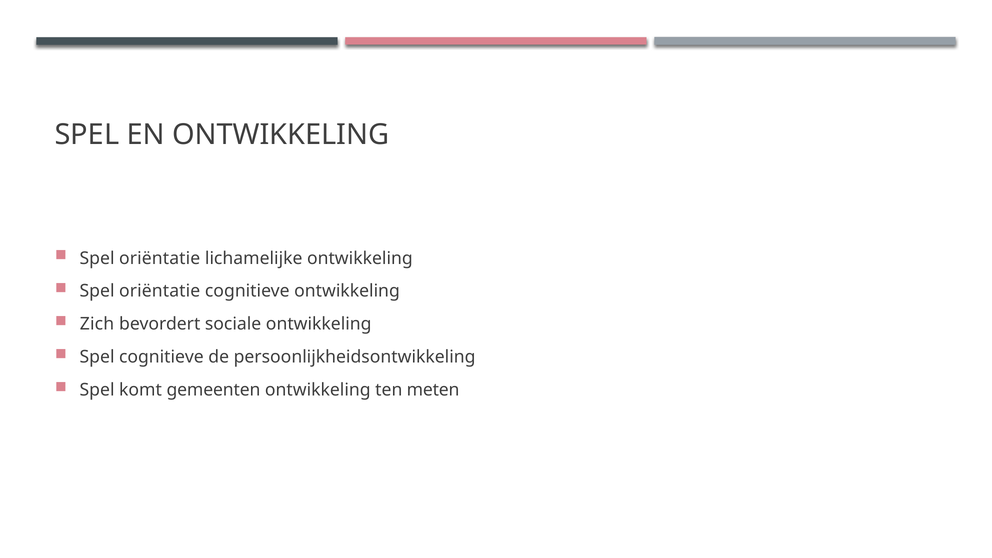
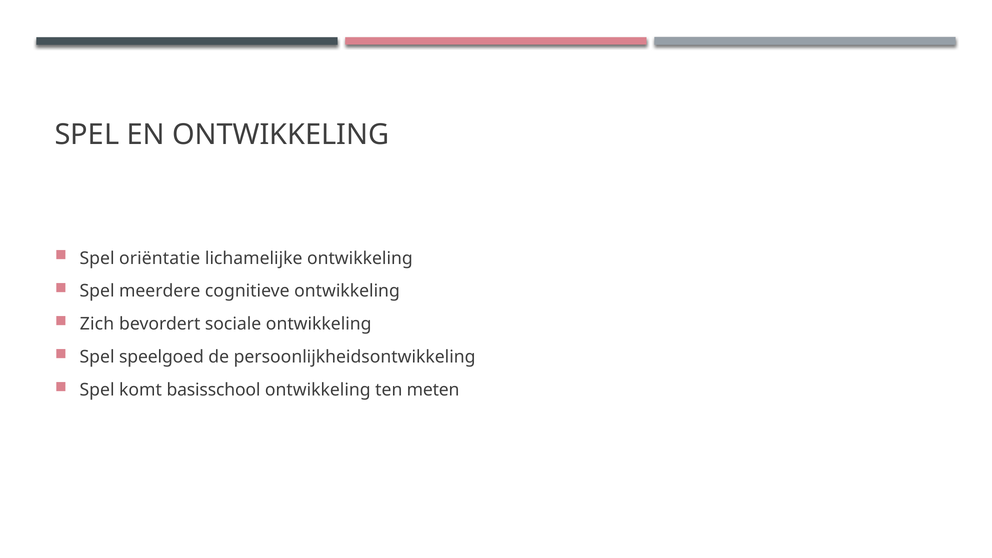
oriëntatie at (160, 291): oriëntatie -> meerdere
Spel cognitieve: cognitieve -> speelgoed
gemeenten: gemeenten -> basisschool
